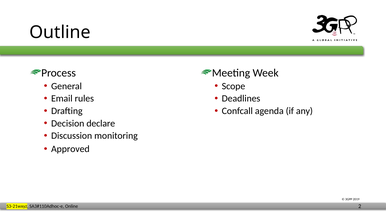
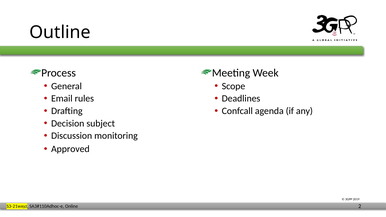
declare: declare -> subject
